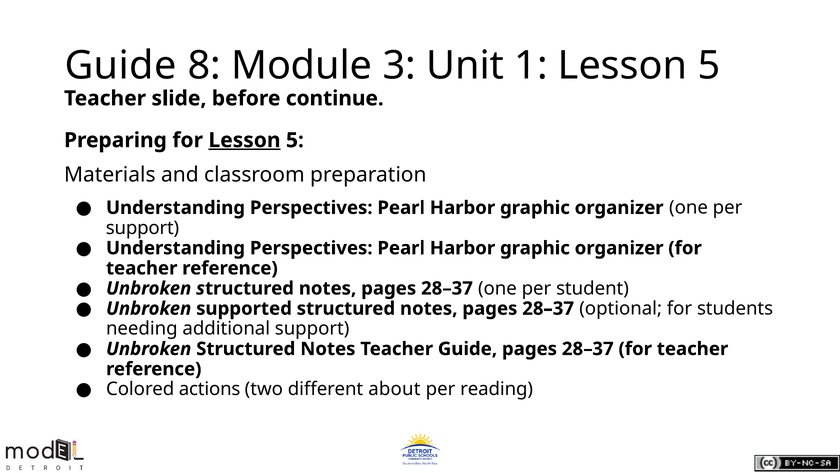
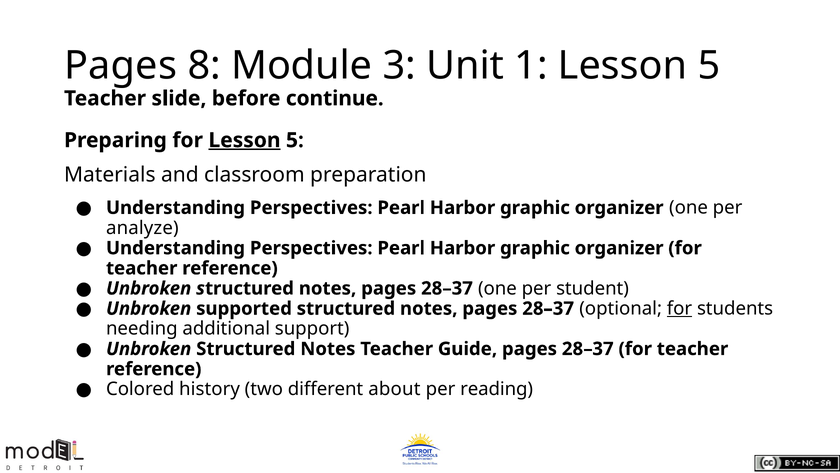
Guide at (120, 65): Guide -> Pages
support at (142, 228): support -> analyze
for at (680, 308) underline: none -> present
actions: actions -> history
